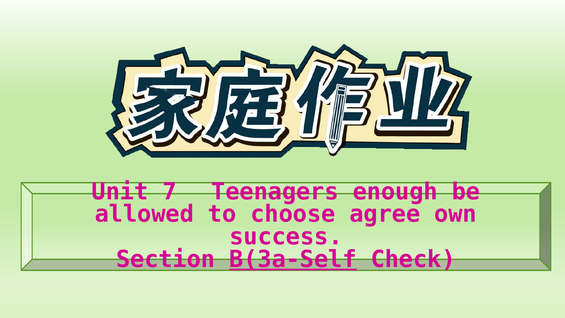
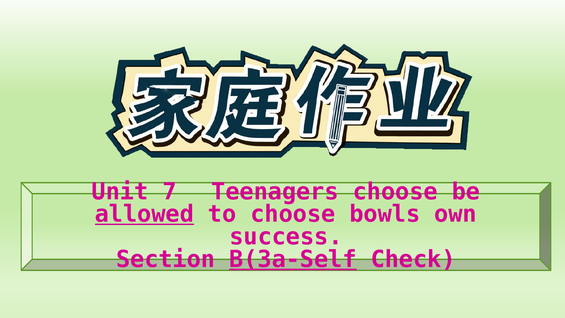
Teenagers enough: enough -> choose
allowed underline: none -> present
agree: agree -> bowls
